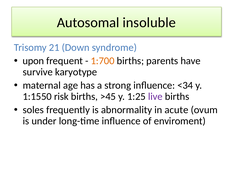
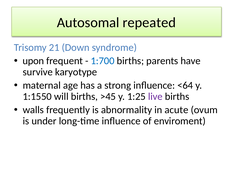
insoluble: insoluble -> repeated
1:700 colour: orange -> blue
<34: <34 -> <64
risk: risk -> will
soles: soles -> walls
